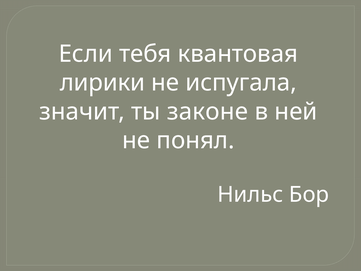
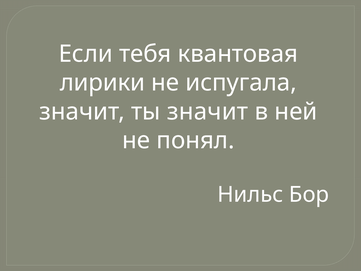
ты законе: законе -> значит
